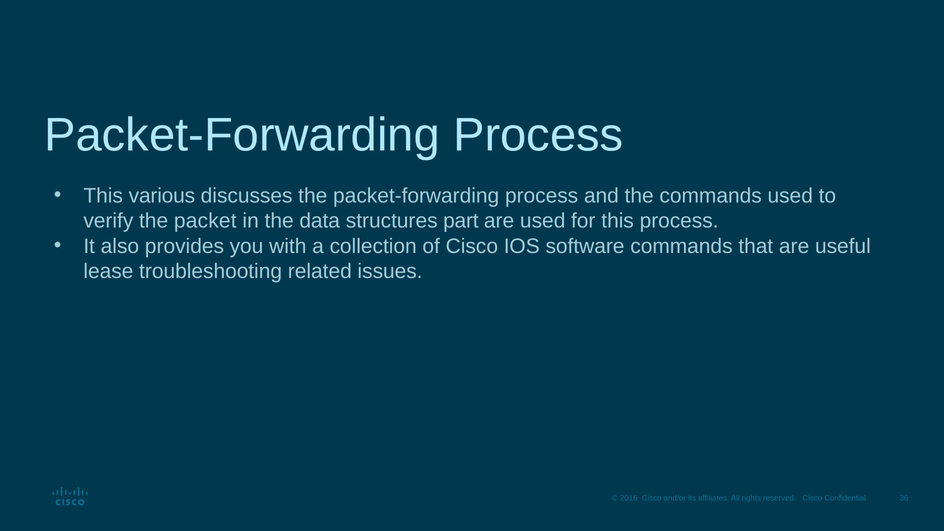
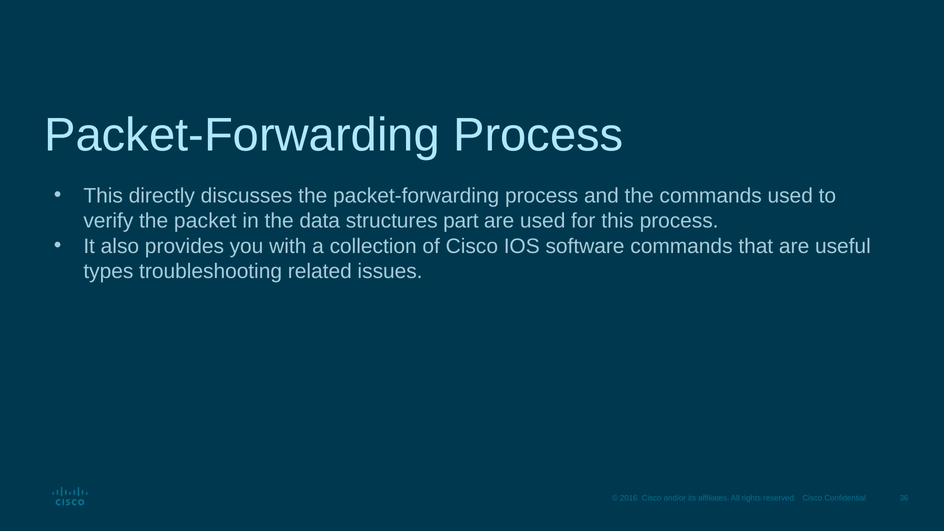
various: various -> directly
lease: lease -> types
